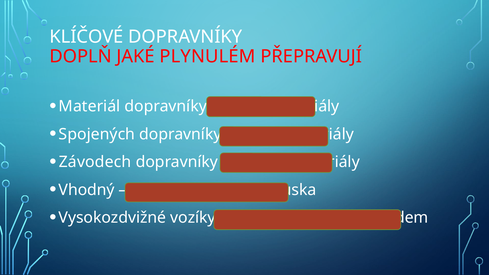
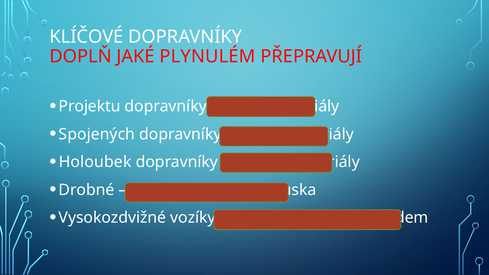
Materiál: Materiál -> Projektu
Závodech: Závodech -> Holoubek
Vhodný at (87, 190): Vhodný -> Drobné
